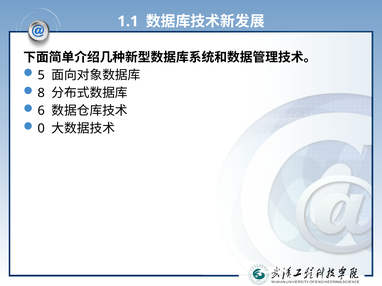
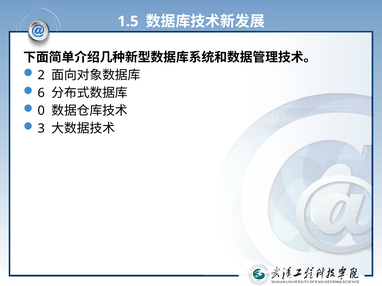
1.1: 1.1 -> 1.5
5: 5 -> 2
8: 8 -> 6
6: 6 -> 0
0: 0 -> 3
